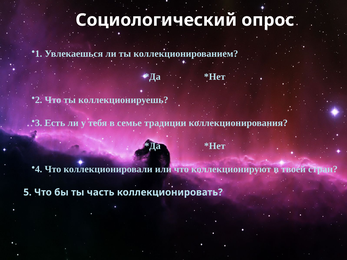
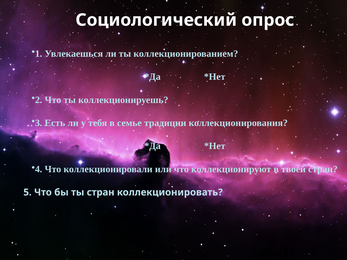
ты часть: часть -> стран
